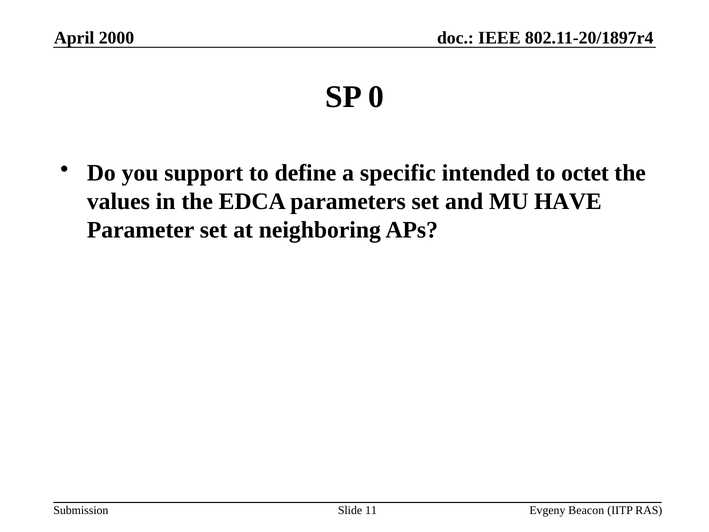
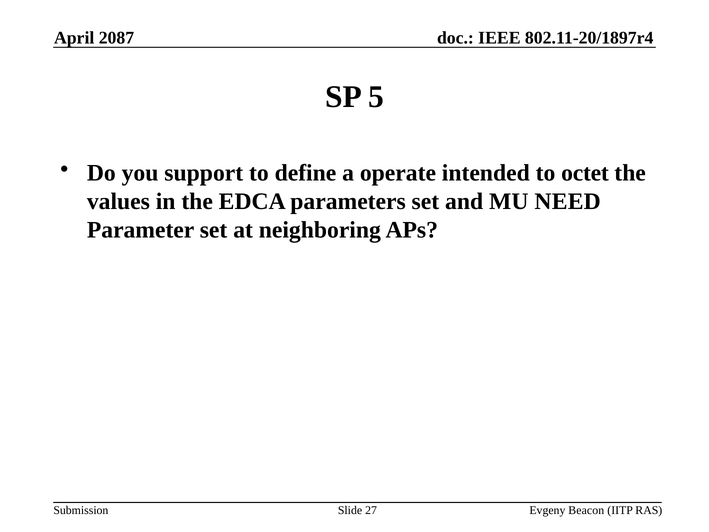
2000: 2000 -> 2087
0: 0 -> 5
specific: specific -> operate
HAVE: HAVE -> NEED
11: 11 -> 27
